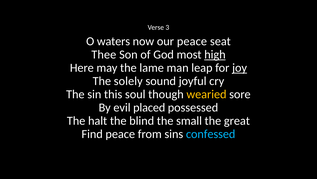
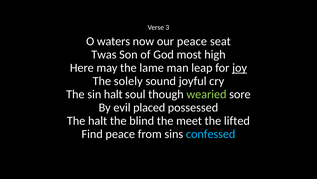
Thee: Thee -> Twas
high underline: present -> none
sin this: this -> halt
wearied colour: yellow -> light green
small: small -> meet
great: great -> lifted
